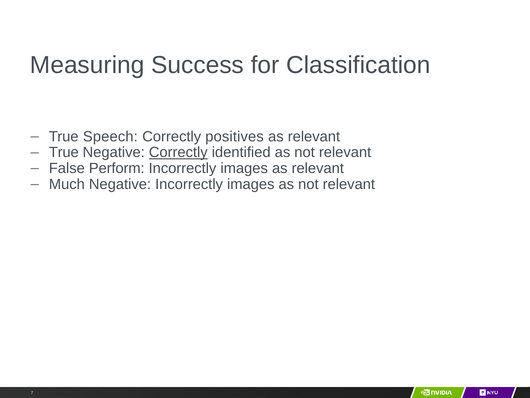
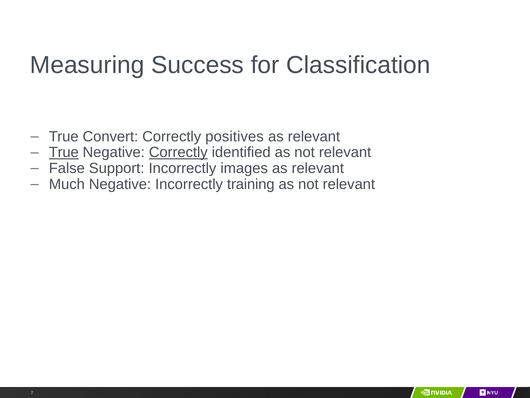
Speech: Speech -> Convert
True at (64, 152) underline: none -> present
Perform: Perform -> Support
Negative Incorrectly images: images -> training
